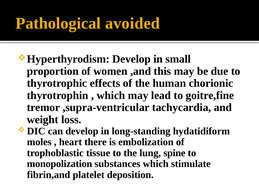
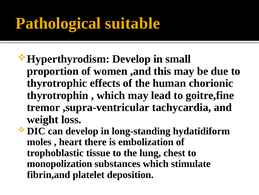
avoided: avoided -> suitable
spine: spine -> chest
